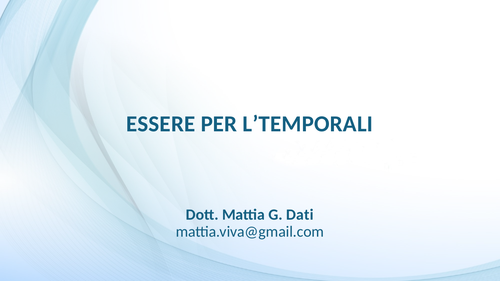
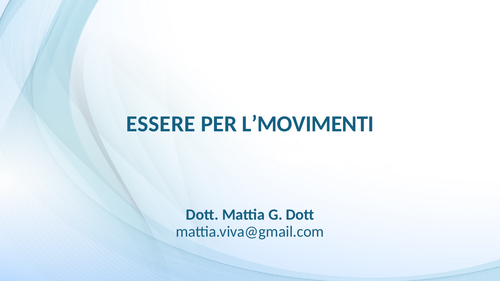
L’TEMPORALI: L’TEMPORALI -> L’MOVIMENTI
G Dati: Dati -> Dott
